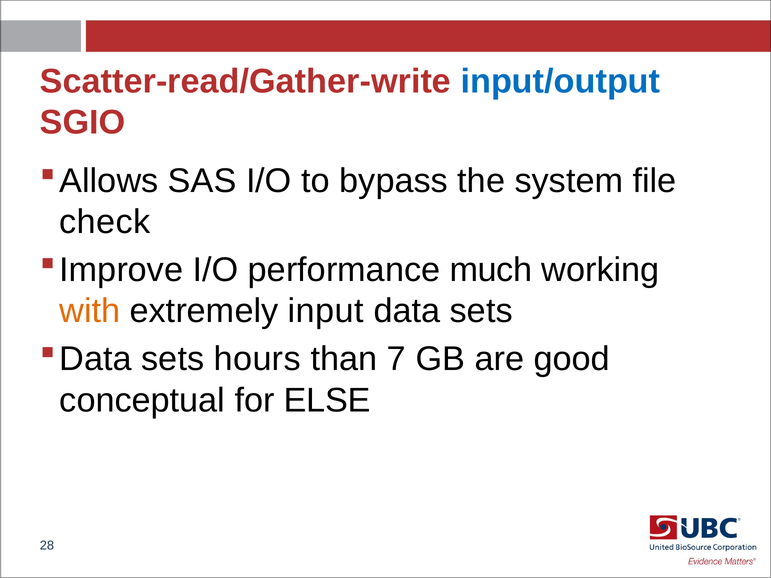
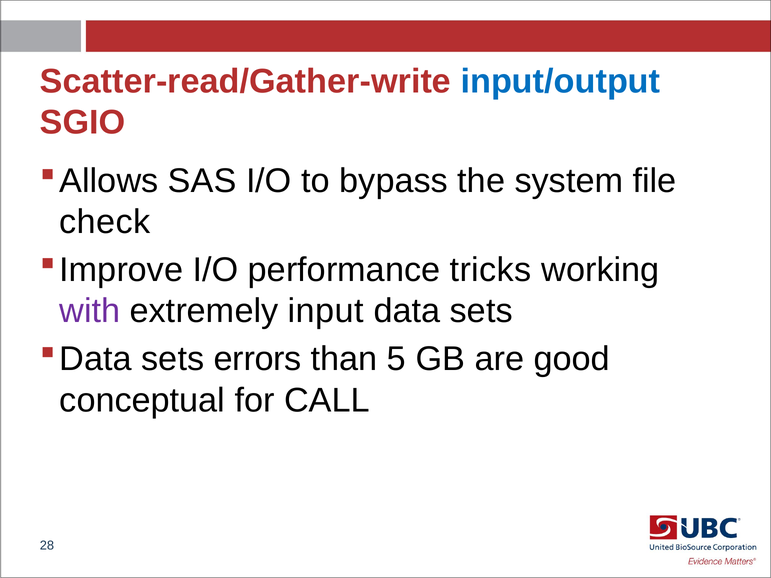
much: much -> tricks
with colour: orange -> purple
hours: hours -> errors
7: 7 -> 5
ELSE: ELSE -> CALL
